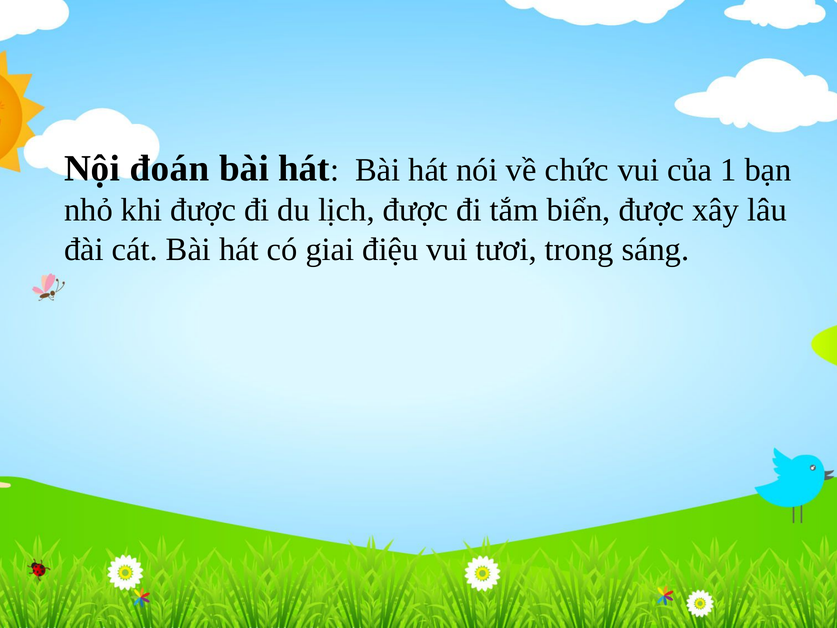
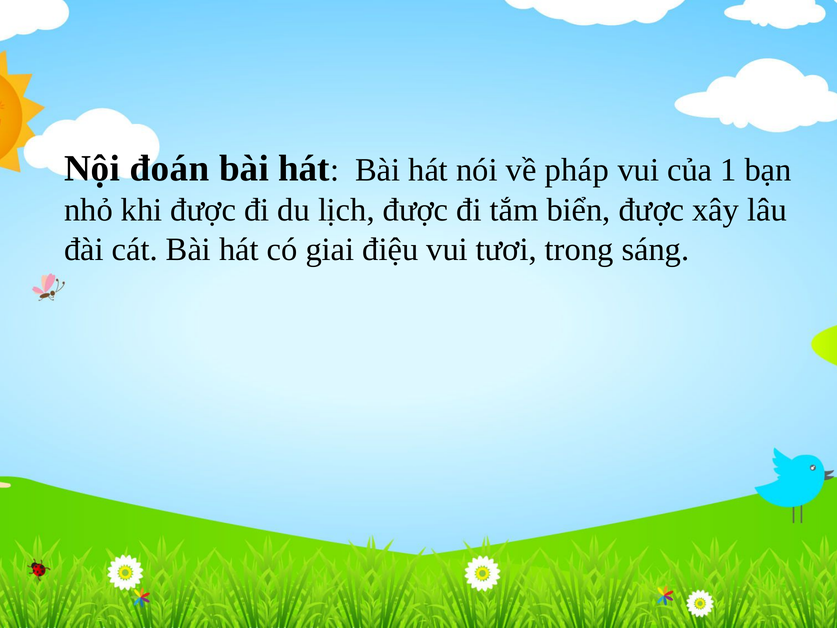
chức: chức -> pháp
